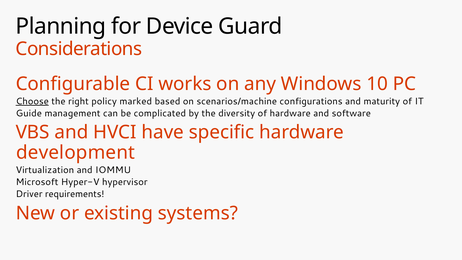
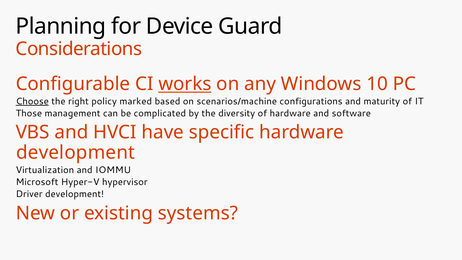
works underline: none -> present
Guide: Guide -> Those
Driver requirements: requirements -> development
